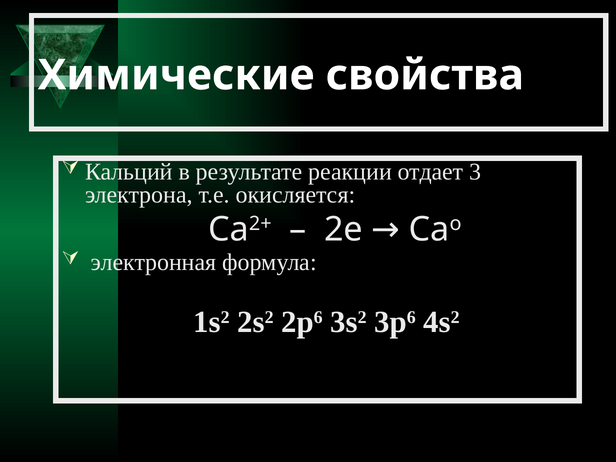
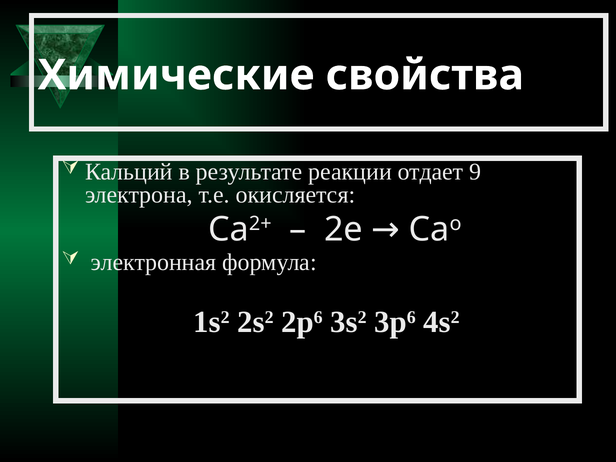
3: 3 -> 9
